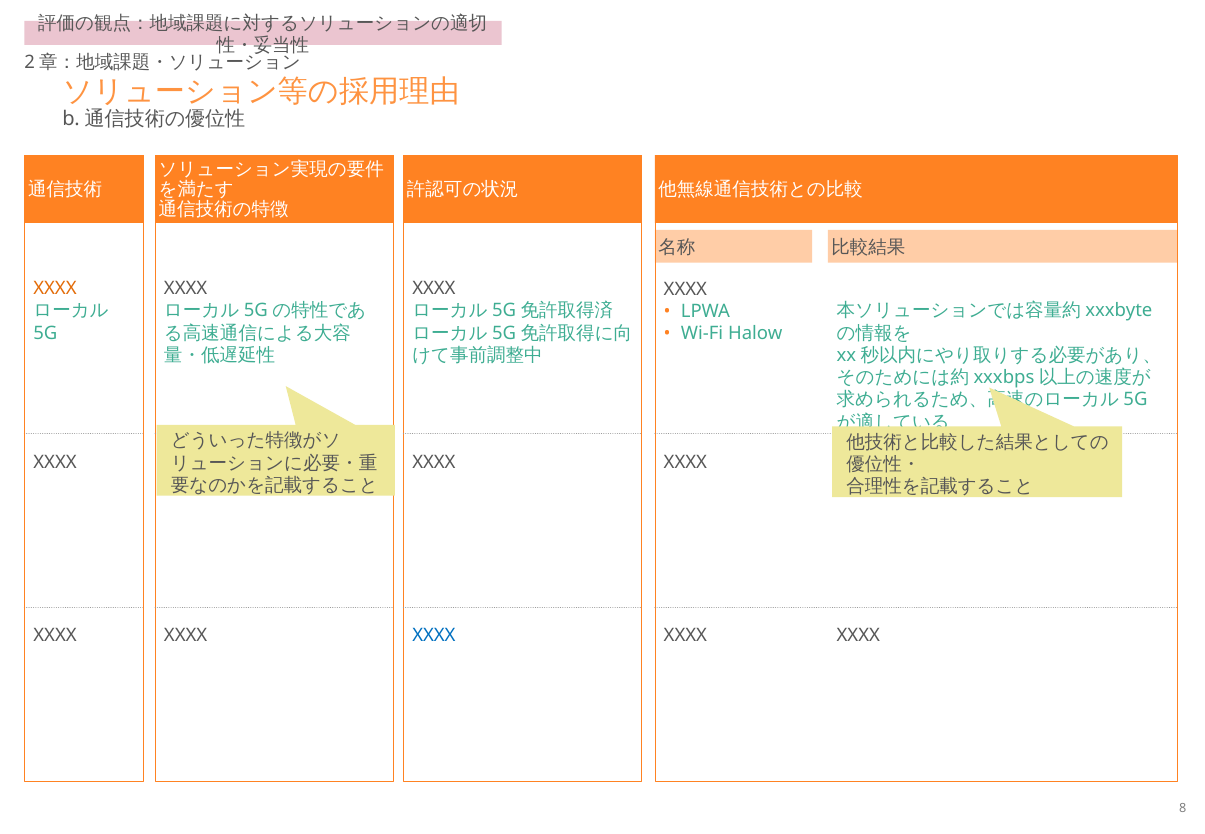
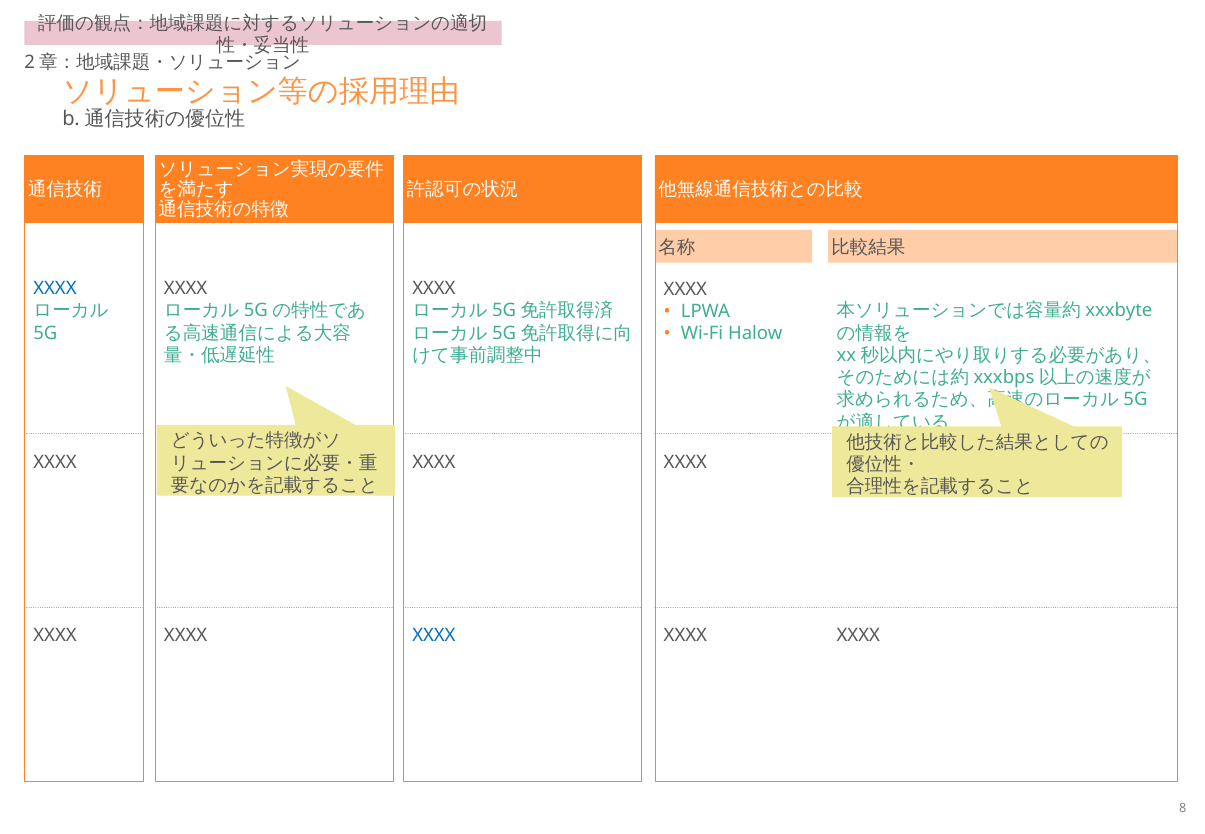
XXXX at (55, 289) colour: orange -> blue
